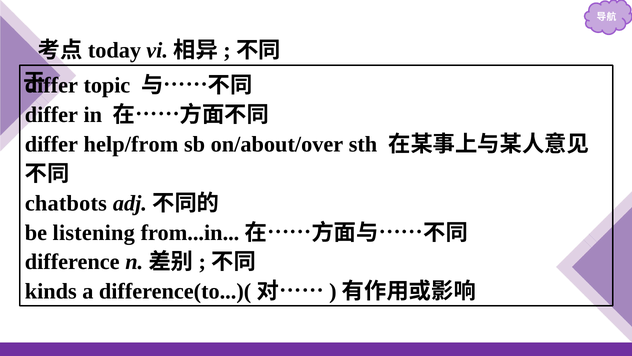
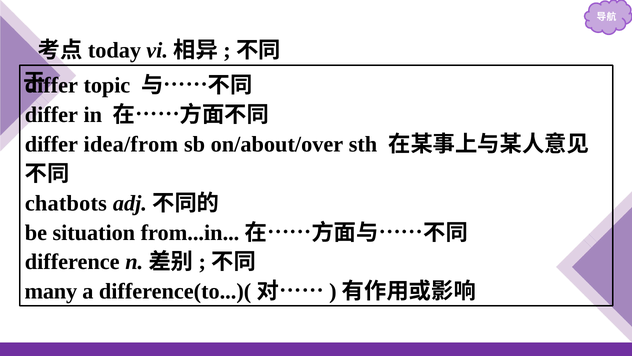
help/from: help/from -> idea/from
listening: listening -> situation
kinds: kinds -> many
